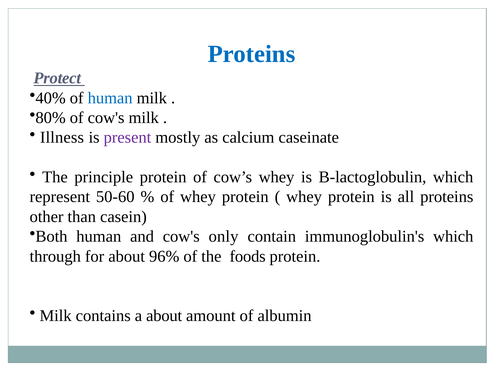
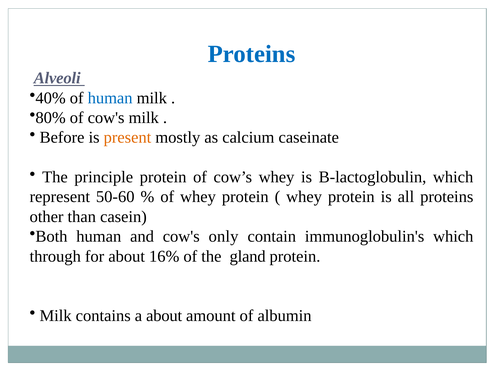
Protect: Protect -> Alveoli
Illness: Illness -> Before
present colour: purple -> orange
96%: 96% -> 16%
foods: foods -> gland
